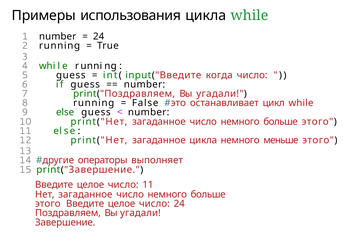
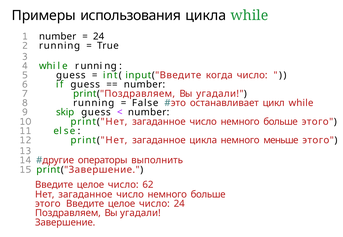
9 else: else -> skip
выполняет: выполняет -> выполнить
число 11: 11 -> 62
